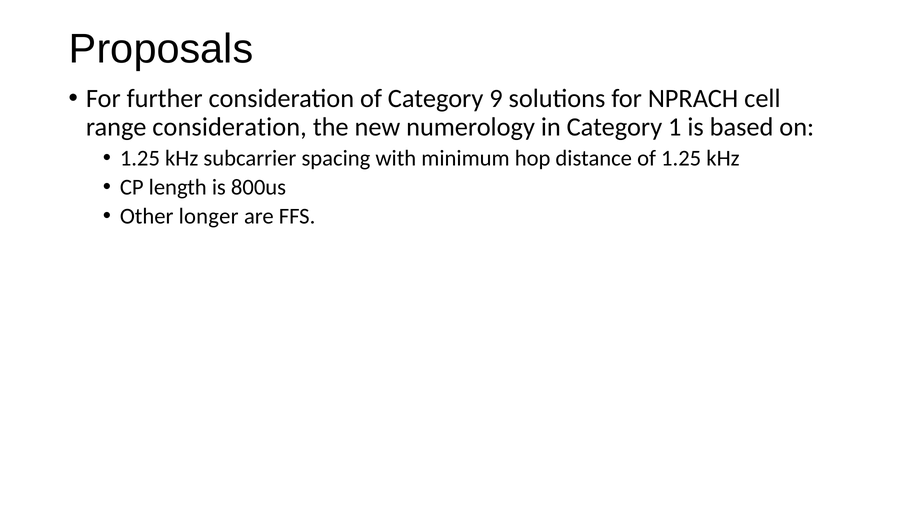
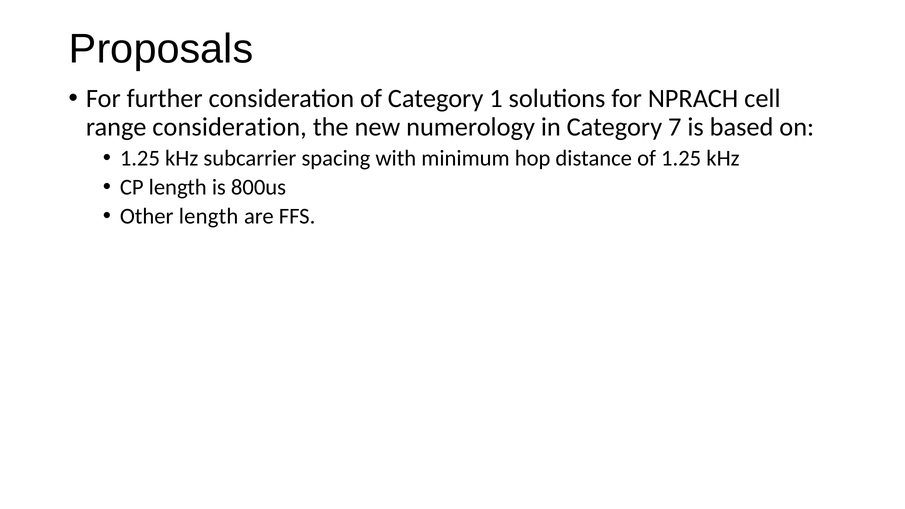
9: 9 -> 1
1: 1 -> 7
Other longer: longer -> length
